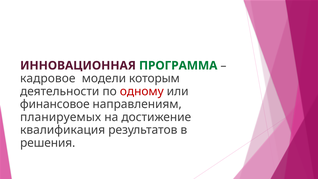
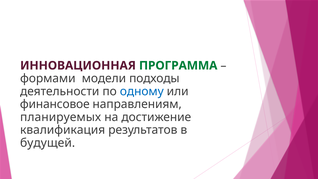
кадровое: кадровое -> формами
которым: которым -> подходы
одному colour: red -> blue
решения: решения -> будущей
